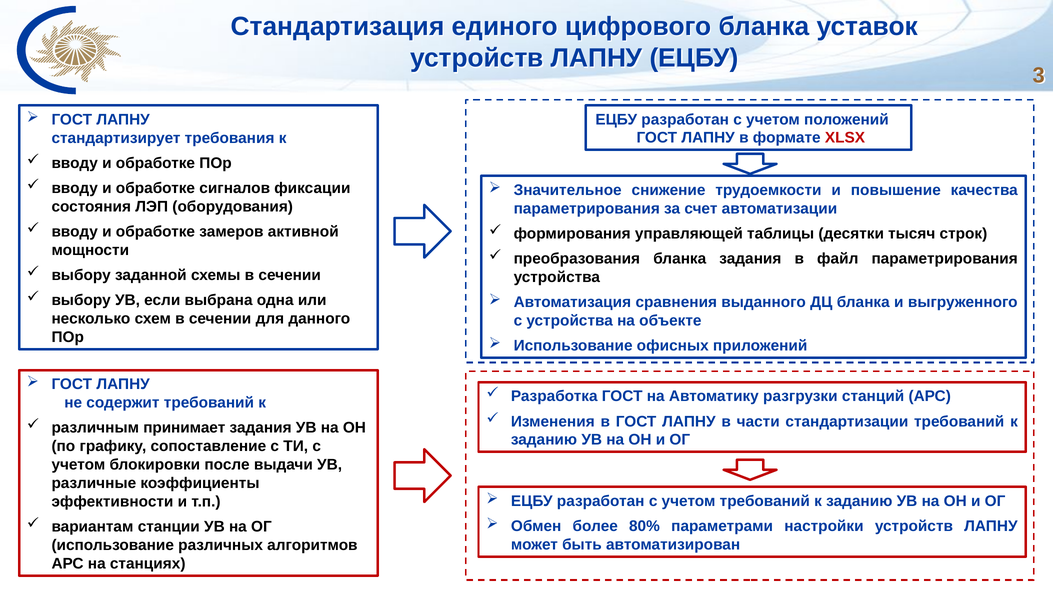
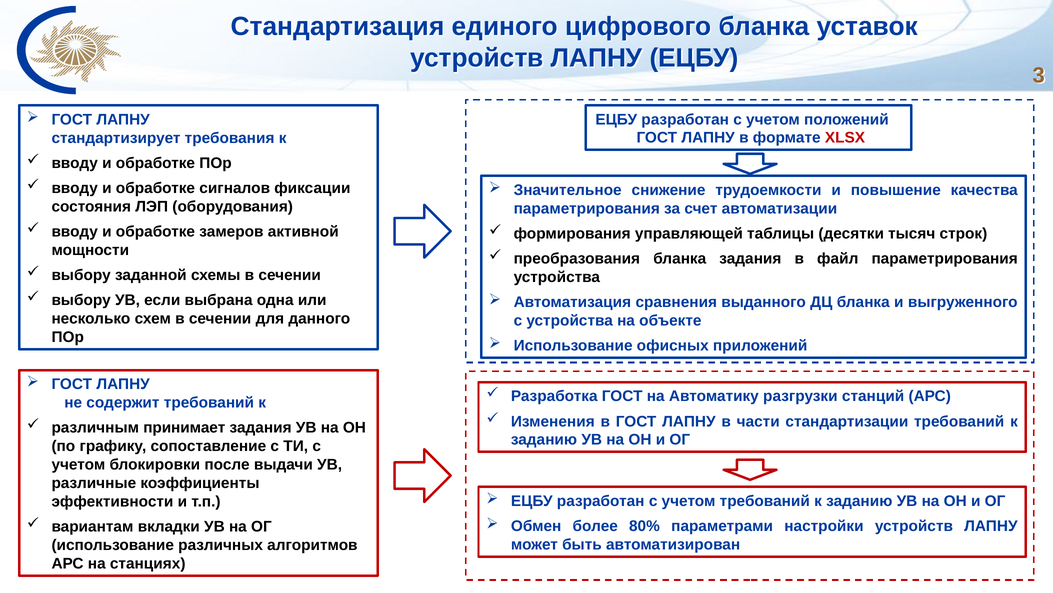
станции: станции -> вкладки
